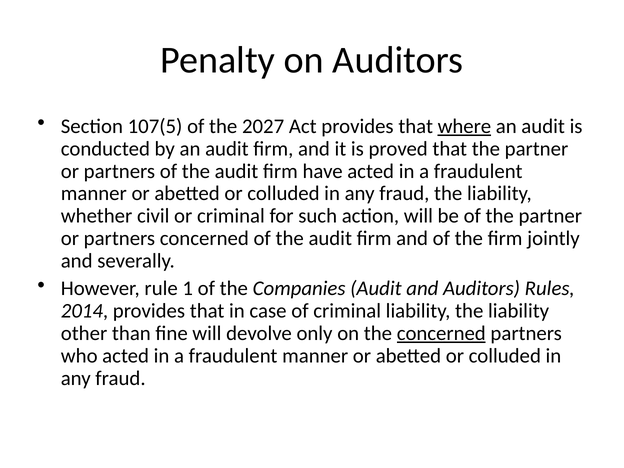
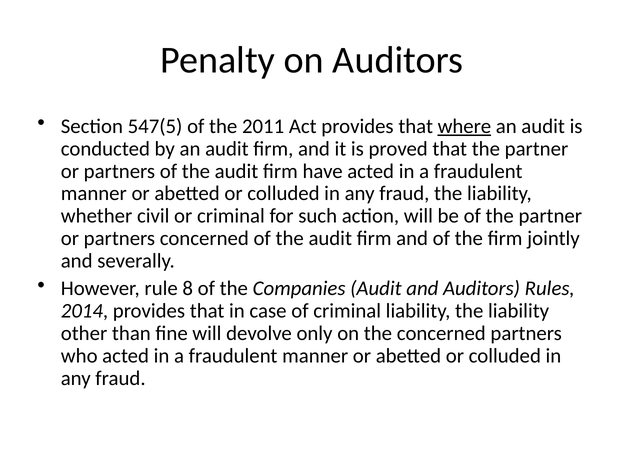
107(5: 107(5 -> 547(5
2027: 2027 -> 2011
1: 1 -> 8
concerned at (441, 333) underline: present -> none
